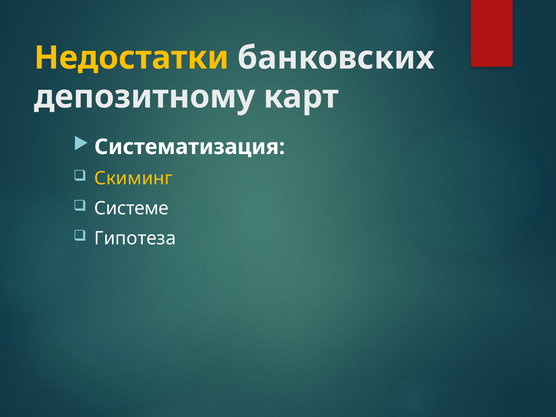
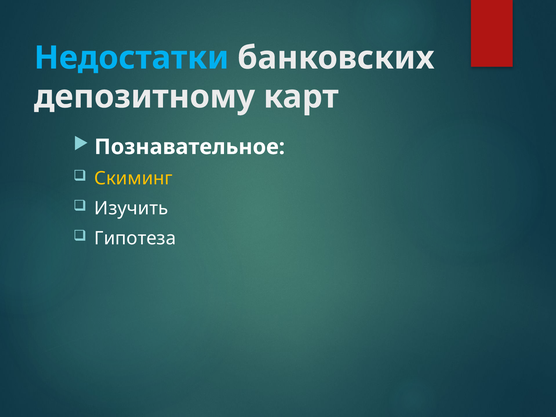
Недостатки colour: yellow -> light blue
Систематизация: Систематизация -> Познавательное
Системе: Системе -> Изучить
